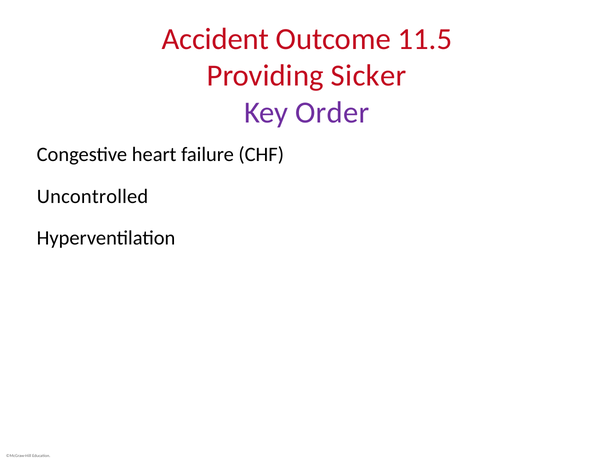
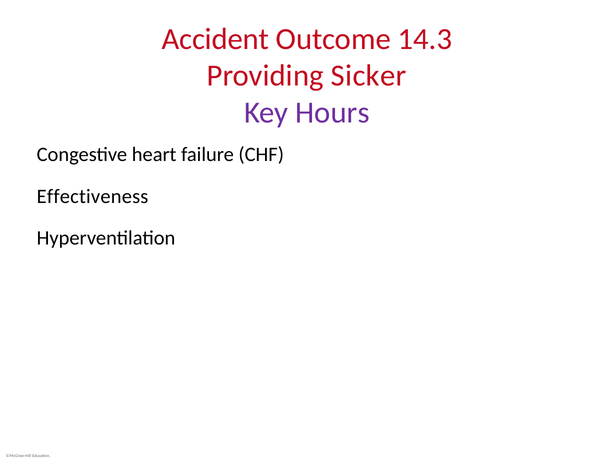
11.5: 11.5 -> 14.3
Order: Order -> Hours
Uncontrolled: Uncontrolled -> Effectiveness
